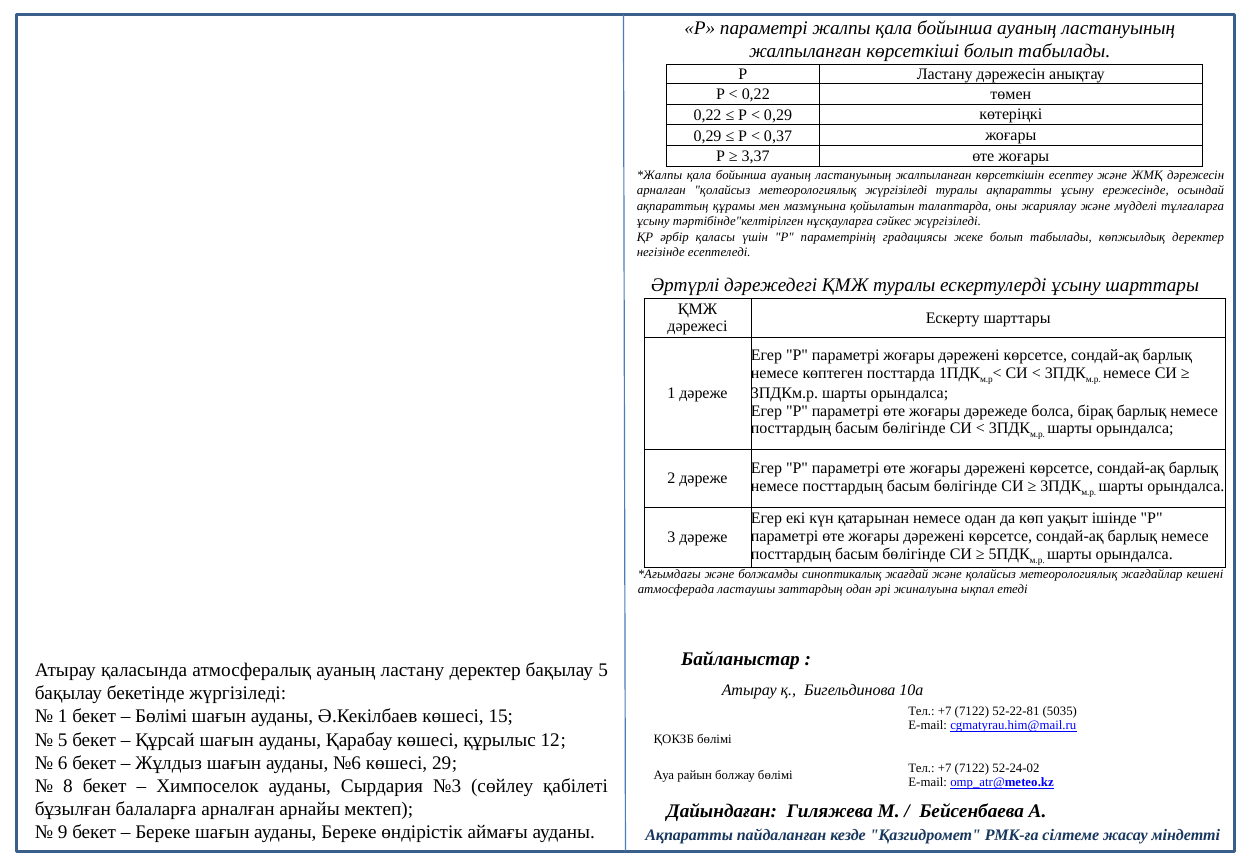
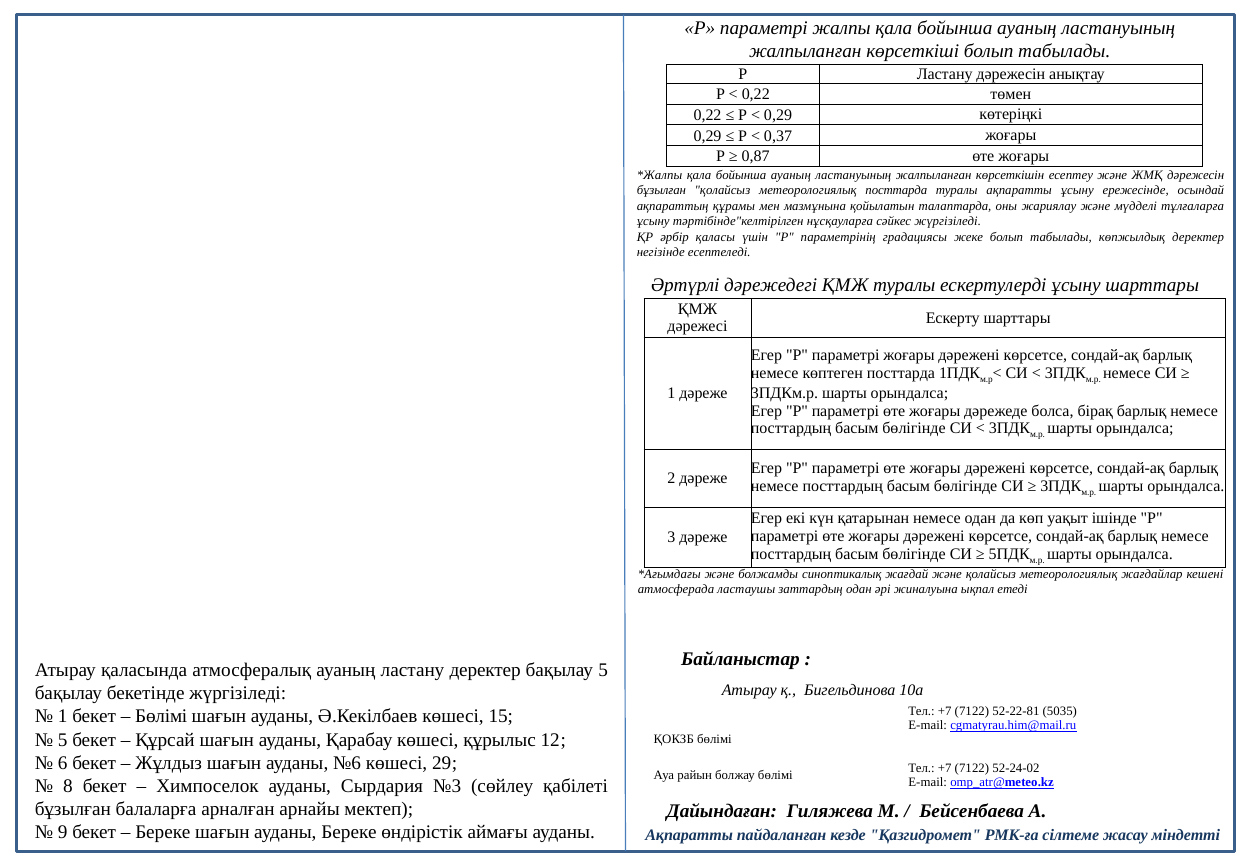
3,37: 3,37 -> 0,87
арналған at (661, 191): арналған -> бұзылған
метеорологиялық жүргізіледі: жүргізіледі -> посттарда
